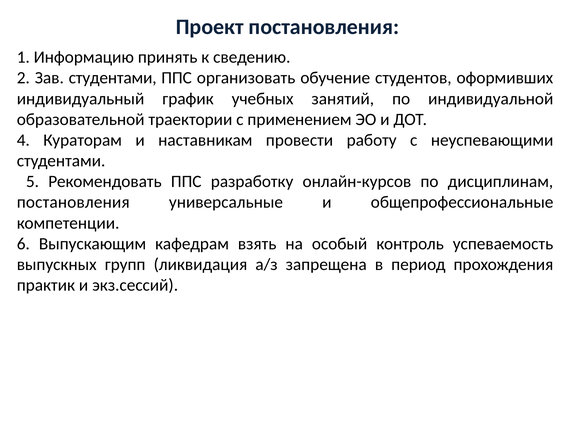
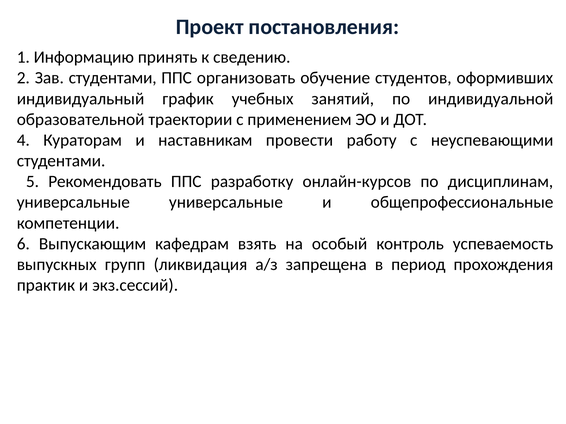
постановления at (73, 202): постановления -> универсальные
